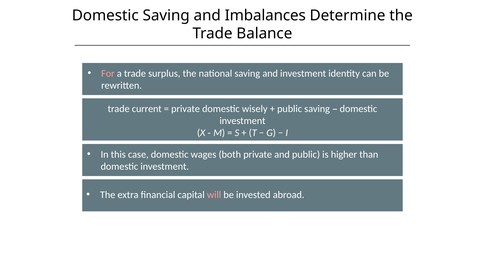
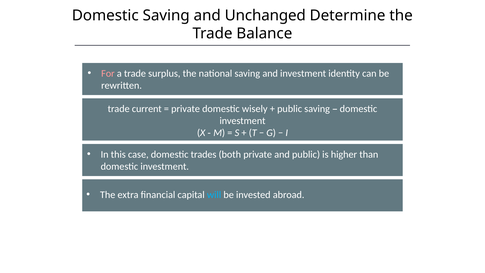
Imbalances: Imbalances -> Unchanged
wages: wages -> trades
will colour: pink -> light blue
